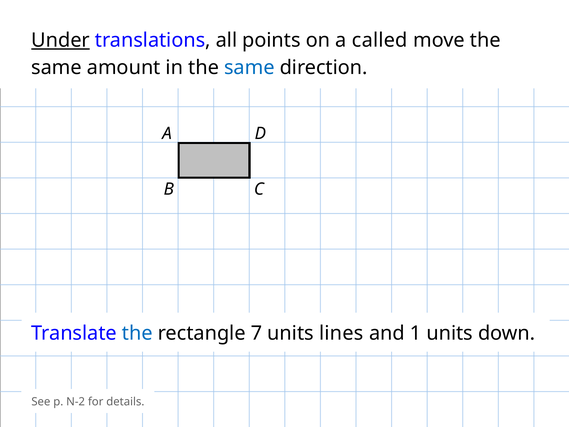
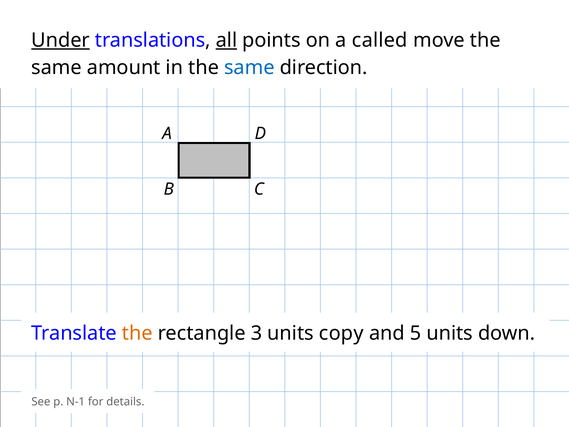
all underline: none -> present
the at (137, 333) colour: blue -> orange
7: 7 -> 3
lines: lines -> copy
1: 1 -> 5
N-2: N-2 -> N-1
